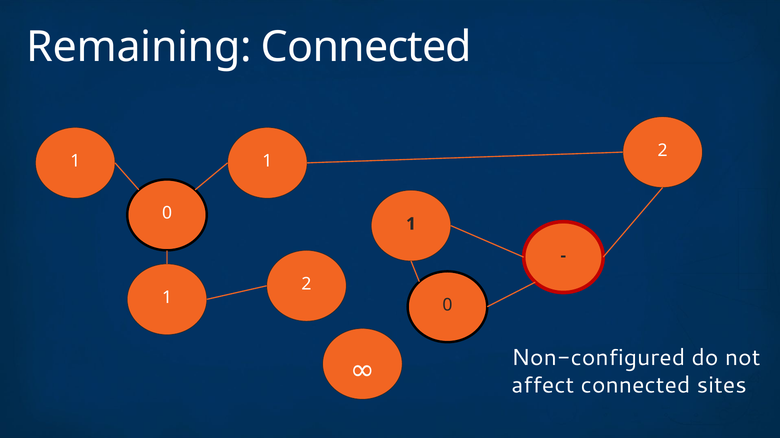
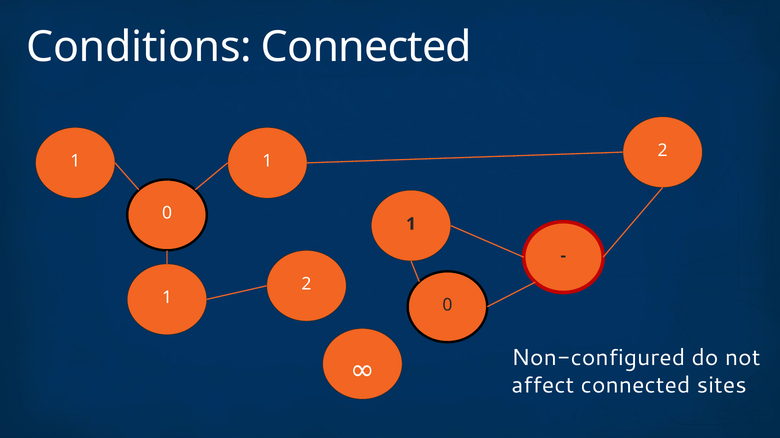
Remaining: Remaining -> Conditions
